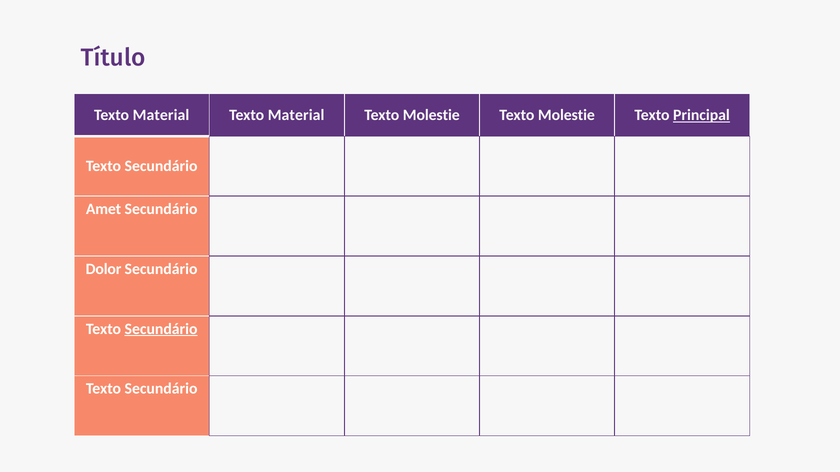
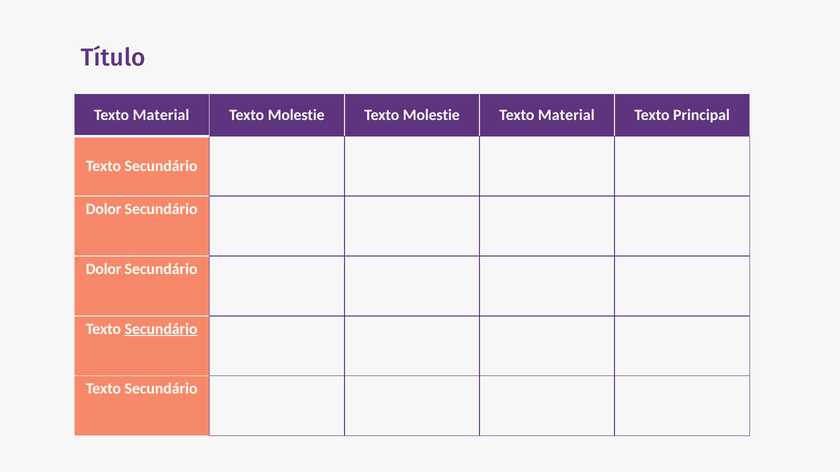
Material at (296, 115): Material -> Molestie
Molestie at (566, 115): Molestie -> Material
Principal underline: present -> none
Amet at (104, 209): Amet -> Dolor
